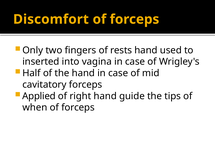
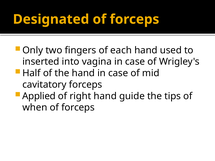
Discomfort: Discomfort -> Designated
rests: rests -> each
